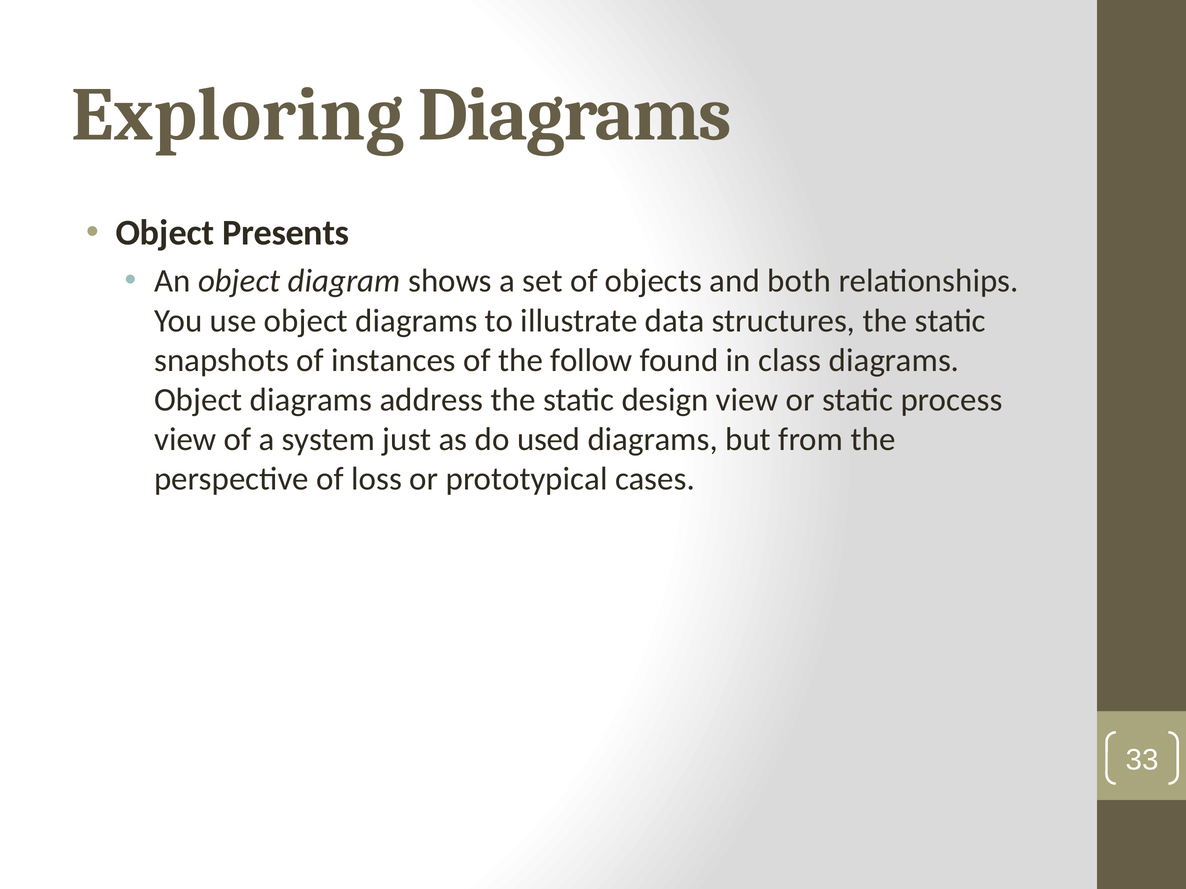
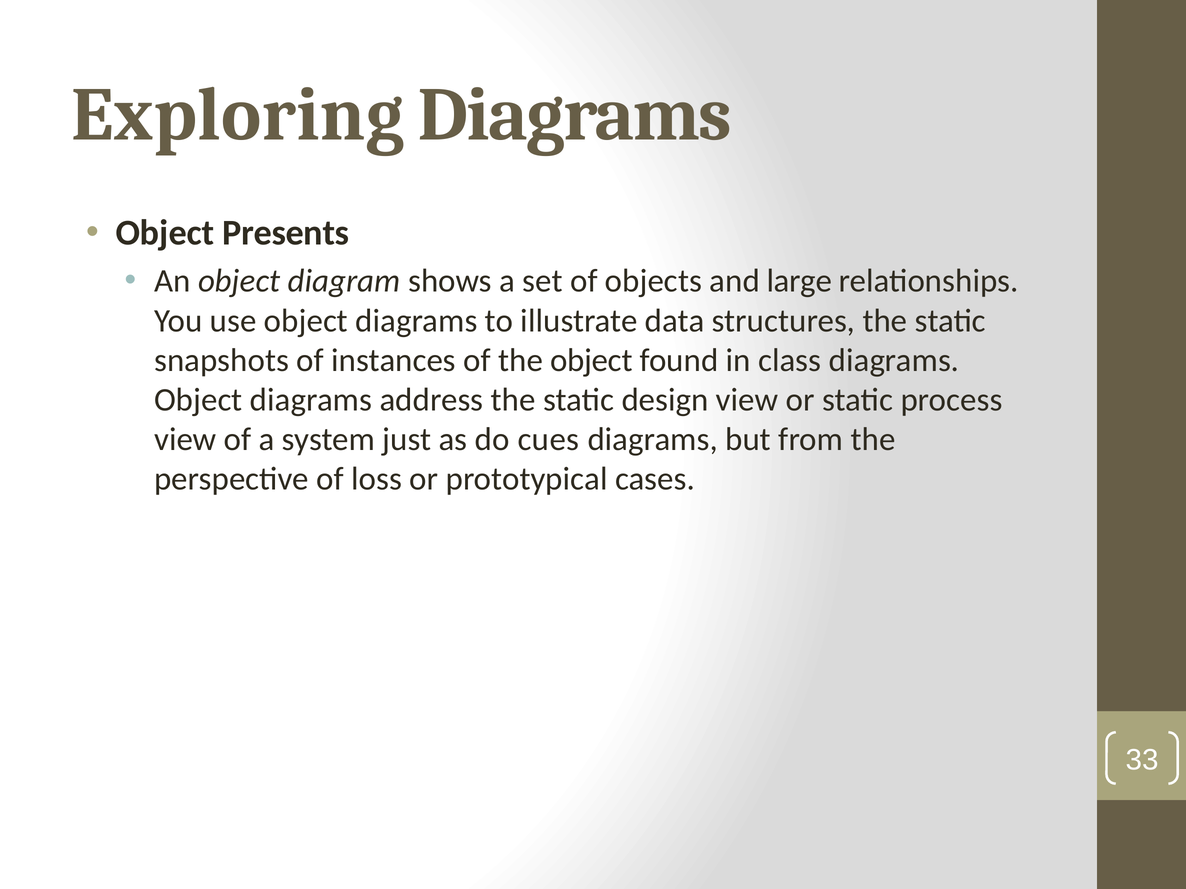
both: both -> large
the follow: follow -> object
used: used -> cues
